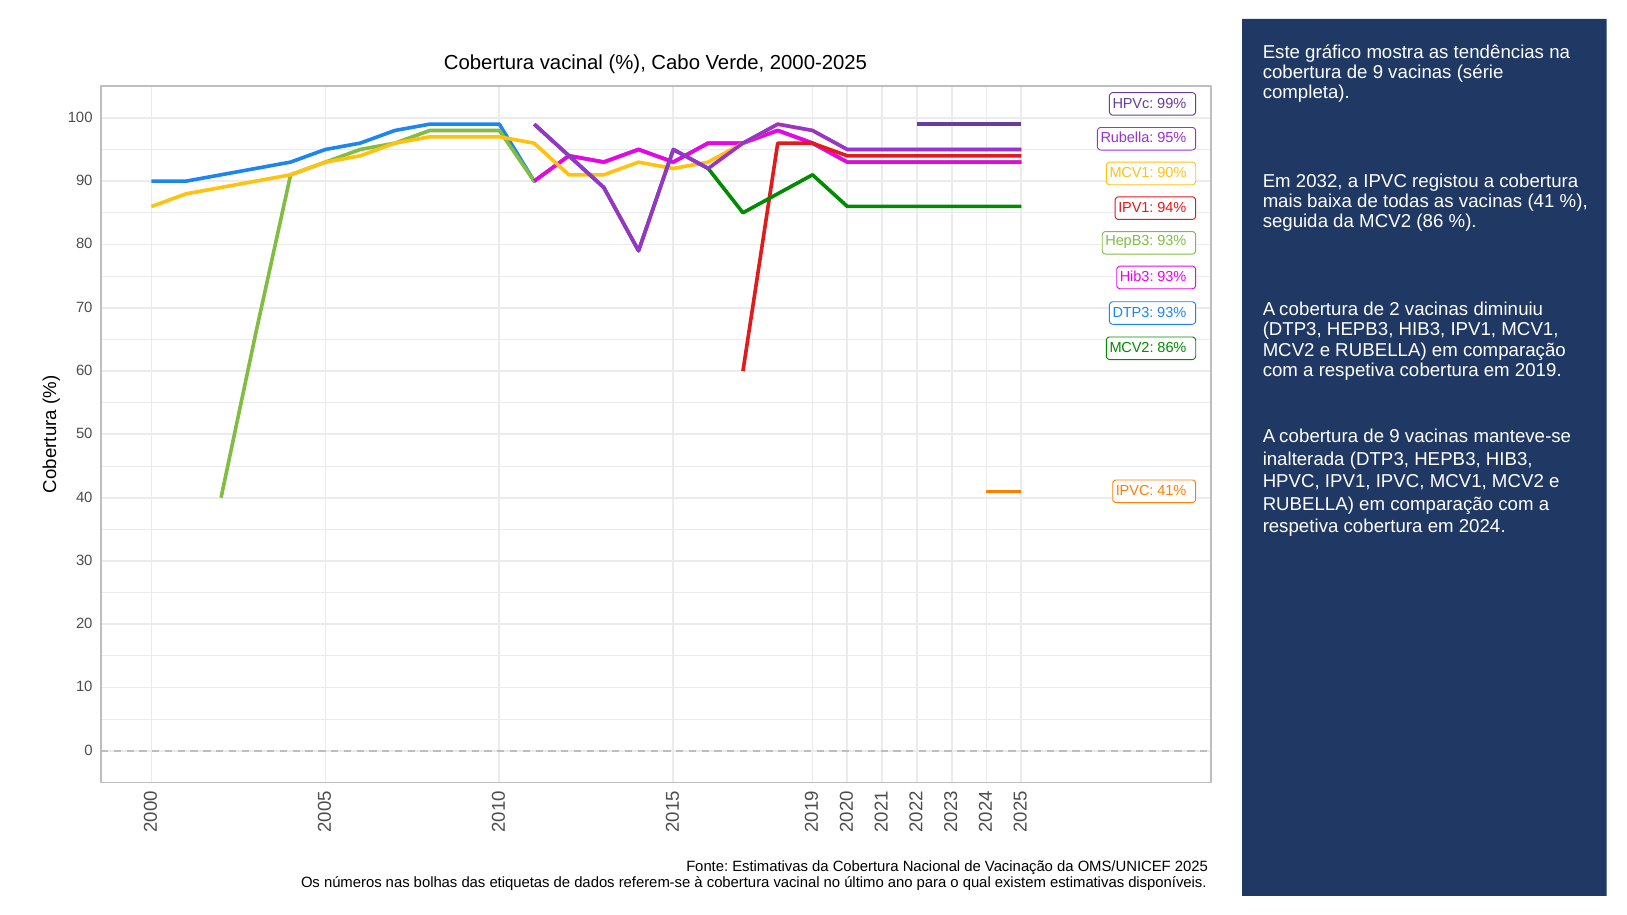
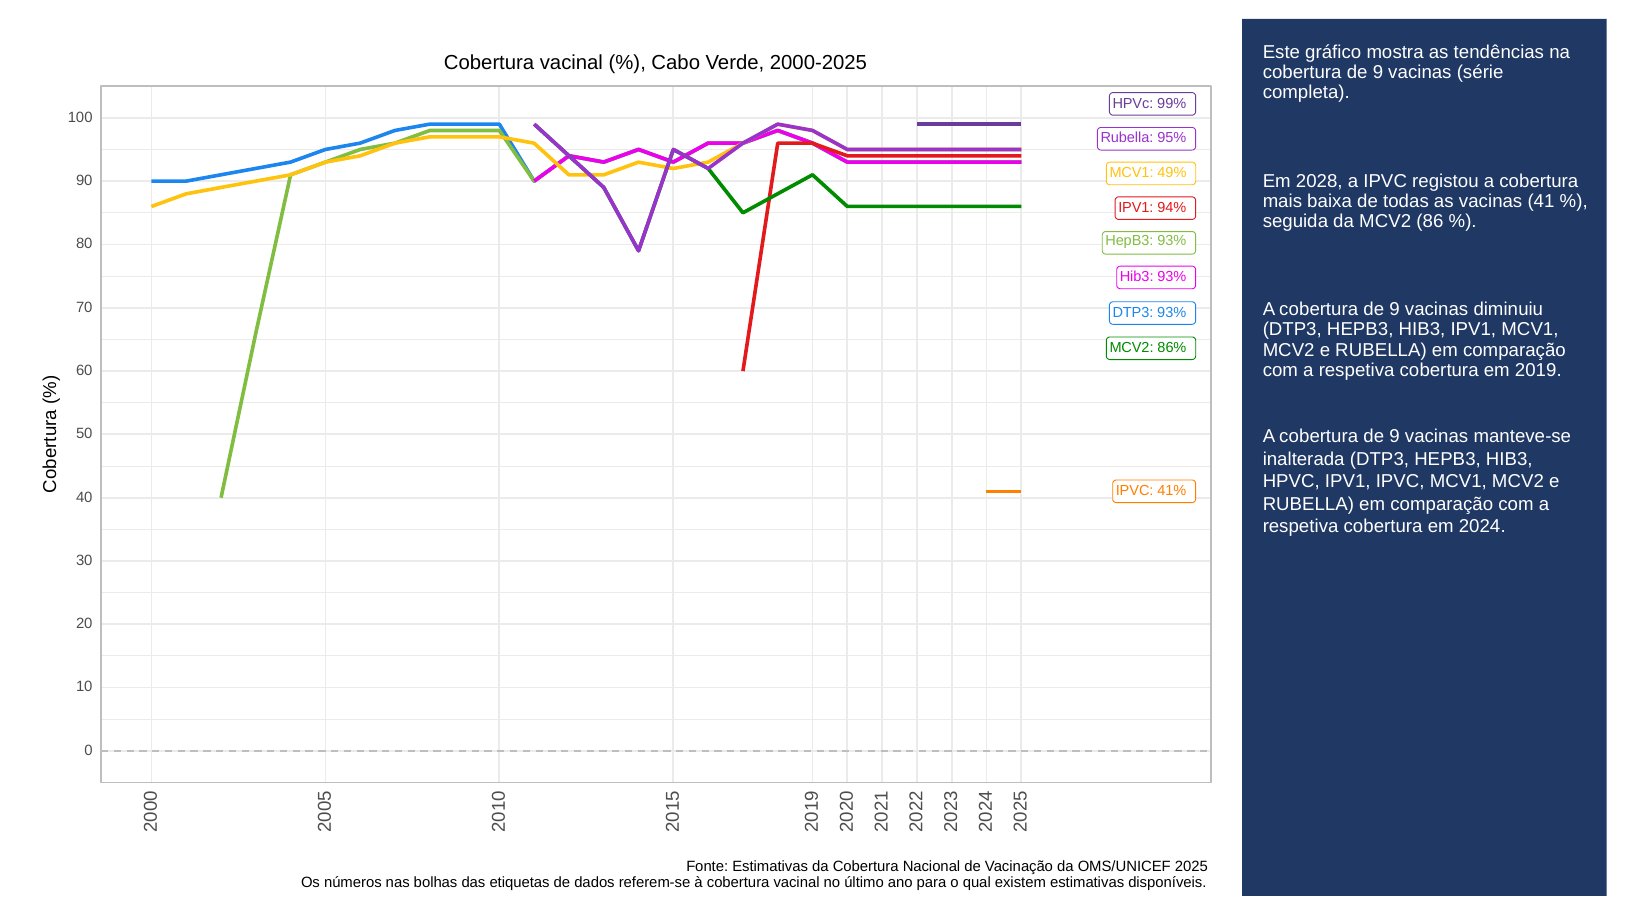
90%: 90% -> 49%
2032: 2032 -> 2028
2 at (1394, 310): 2 -> 9
